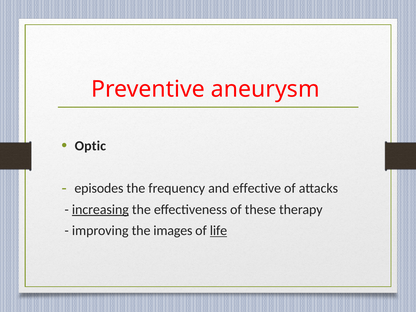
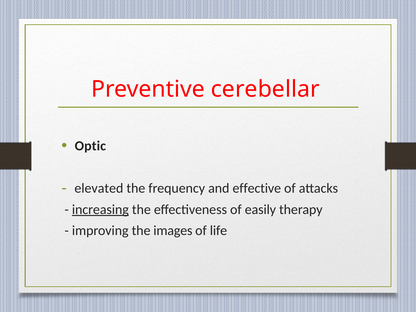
aneurysm: aneurysm -> cerebellar
episodes: episodes -> elevated
these: these -> easily
life underline: present -> none
